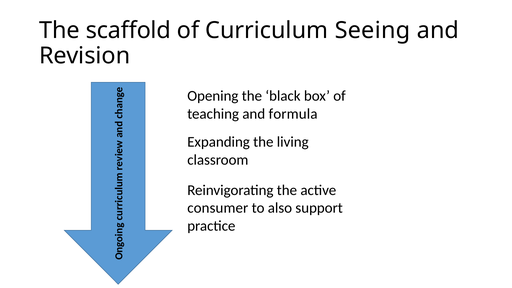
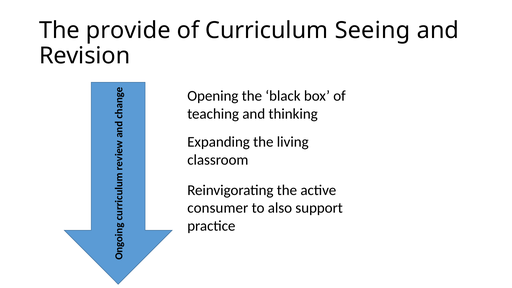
scaffold: scaffold -> provide
formula: formula -> thinking
